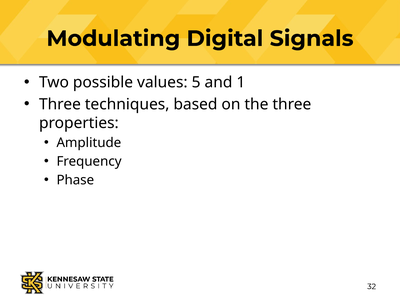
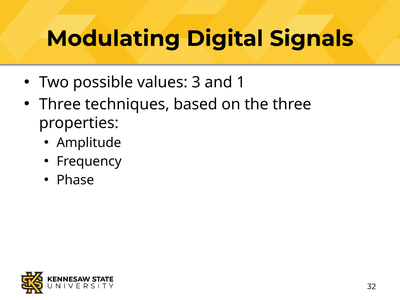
5: 5 -> 3
